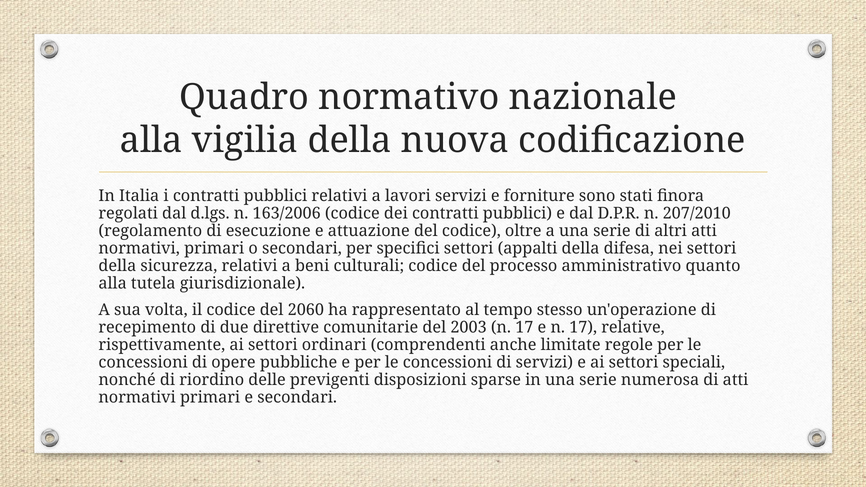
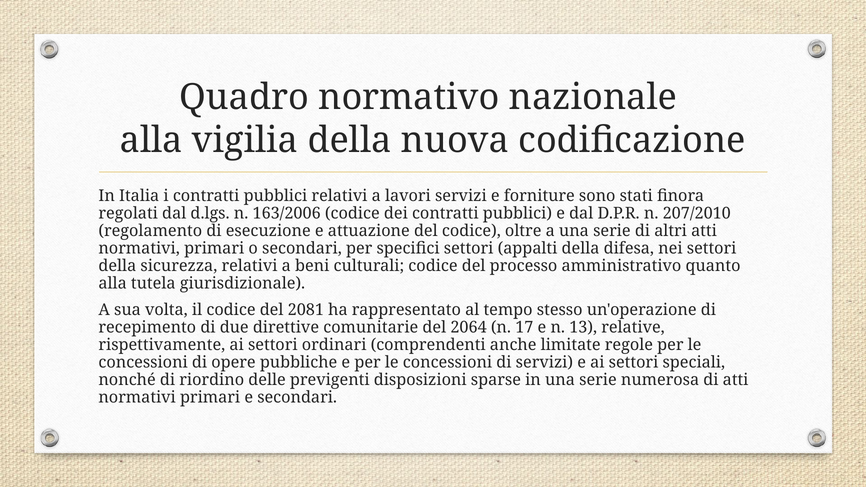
2060: 2060 -> 2081
2003: 2003 -> 2064
e n 17: 17 -> 13
